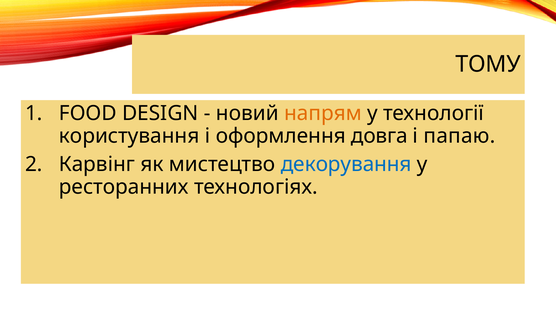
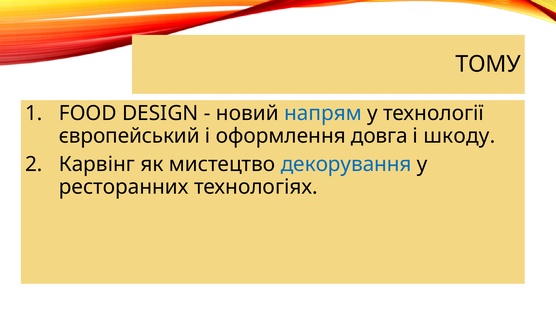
напрям colour: orange -> blue
користування: користування -> європейський
папаю: папаю -> шкоду
